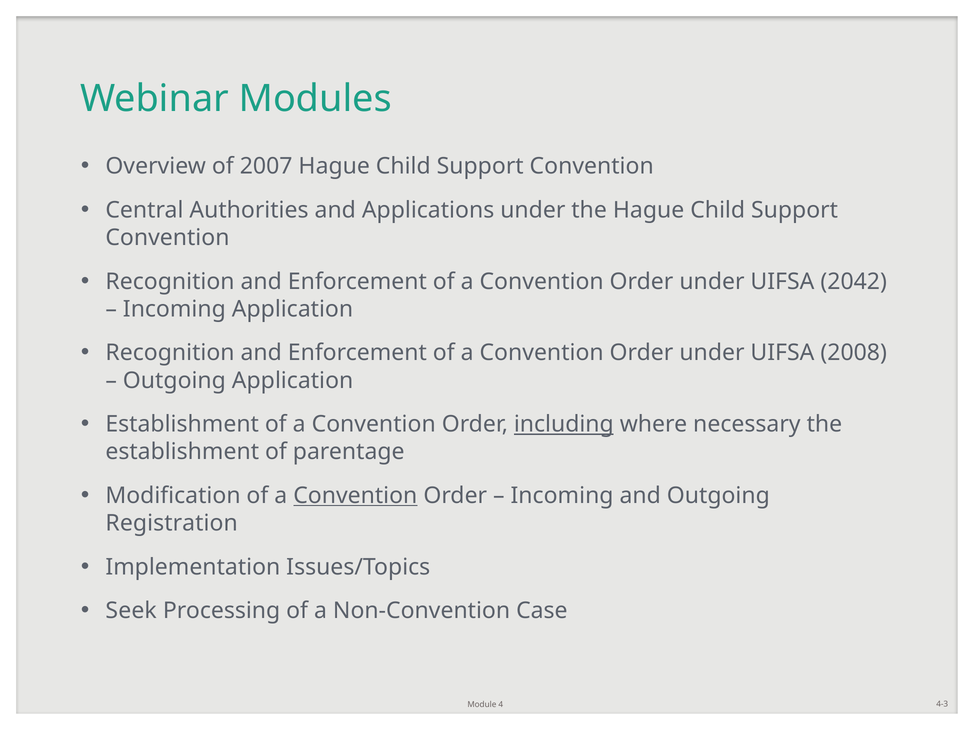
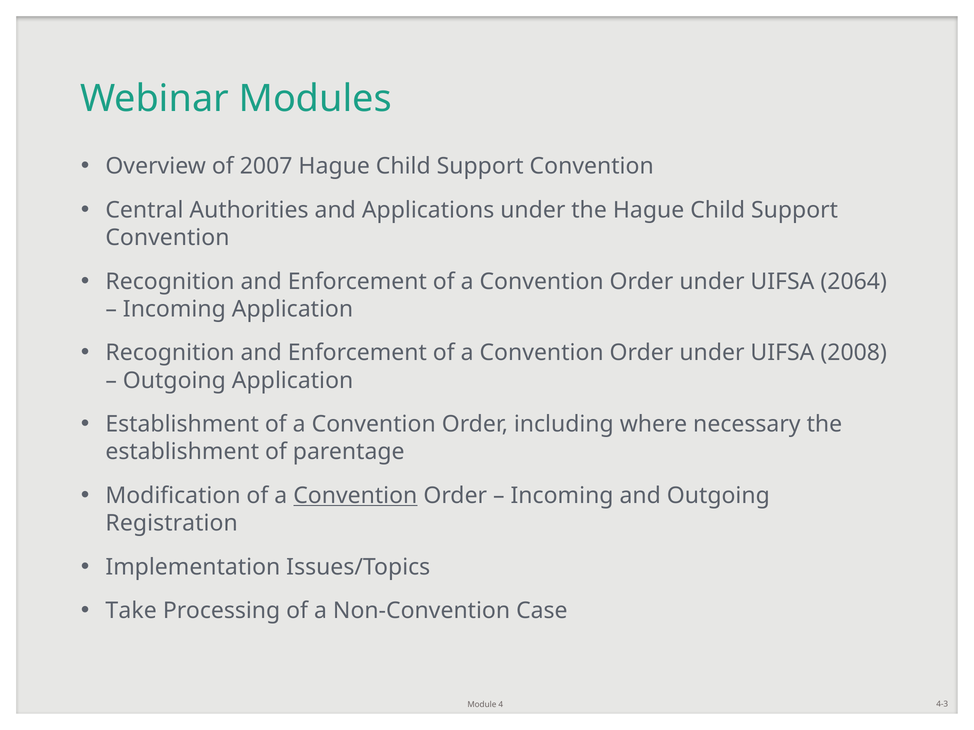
2042: 2042 -> 2064
including underline: present -> none
Seek: Seek -> Take
